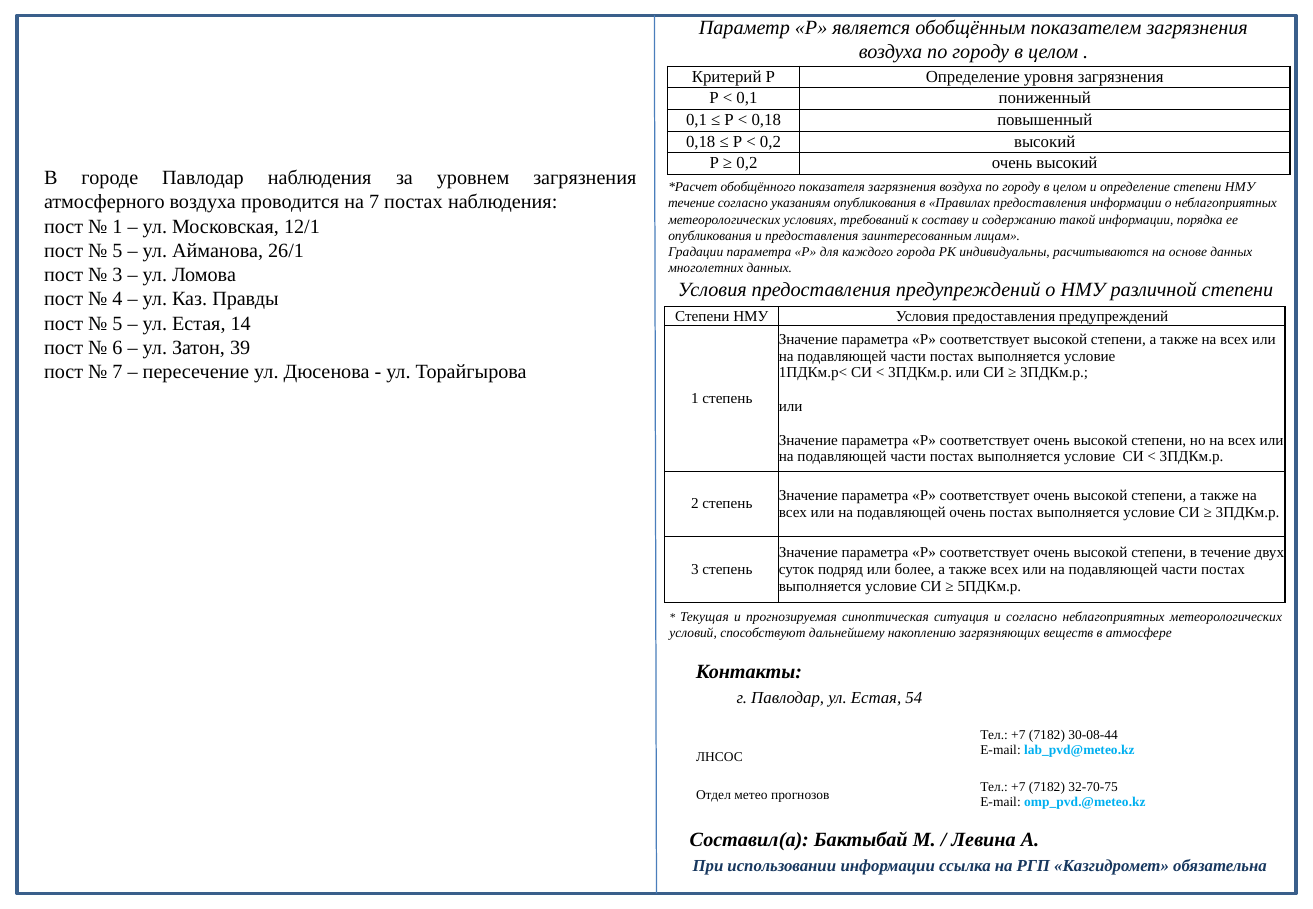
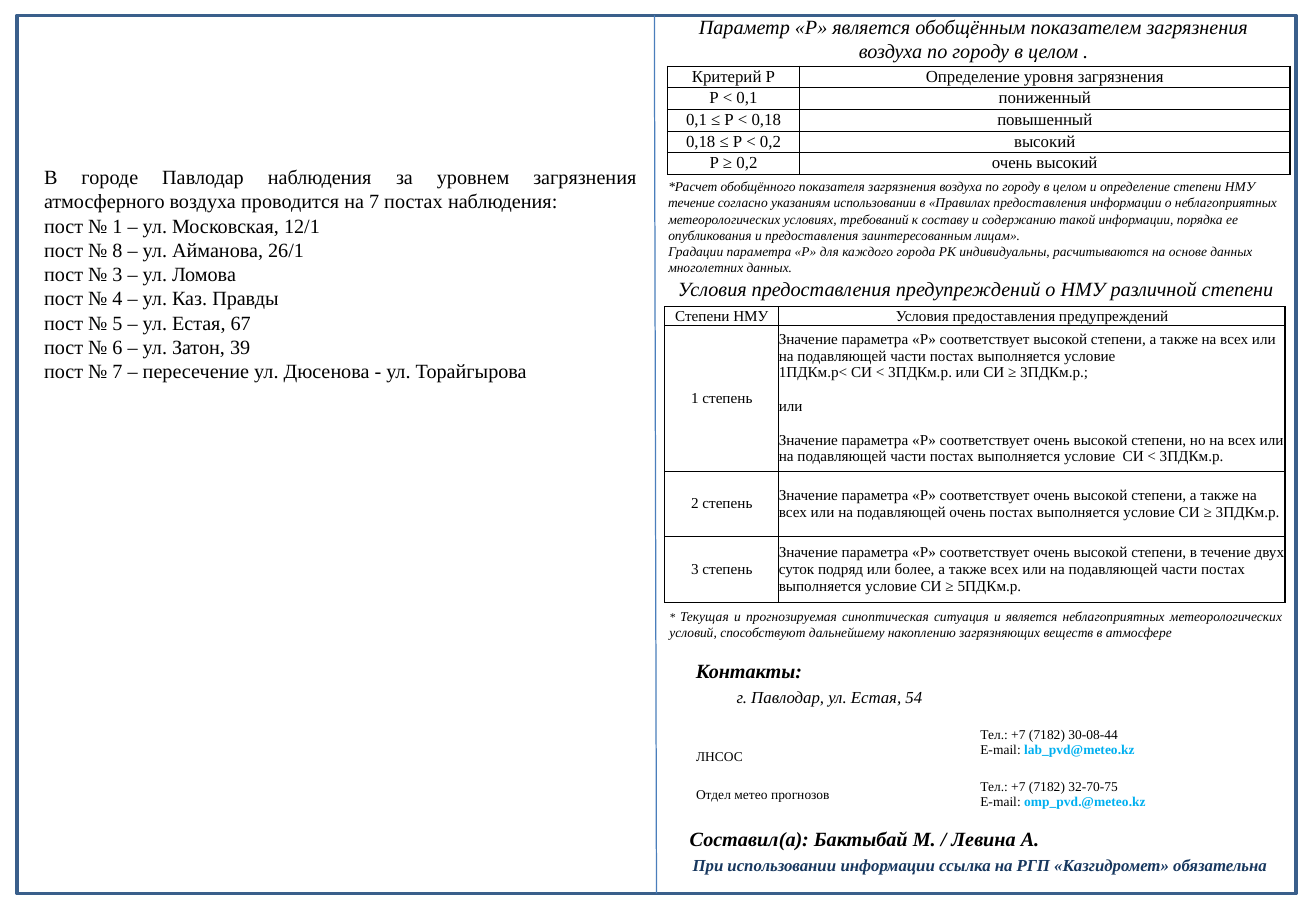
указаниям опубликования: опубликования -> использовании
5 at (117, 251): 5 -> 8
14: 14 -> 67
и согласно: согласно -> является
